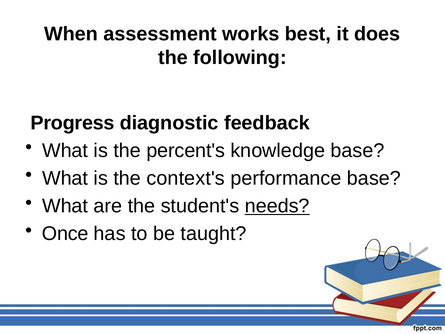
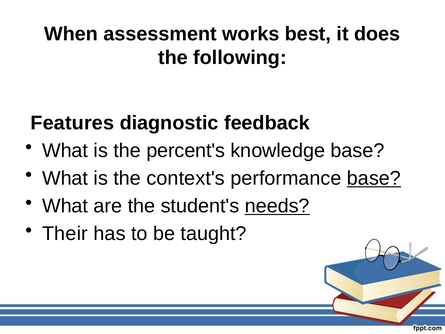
Progress: Progress -> Features
base at (374, 178) underline: none -> present
Once: Once -> Their
